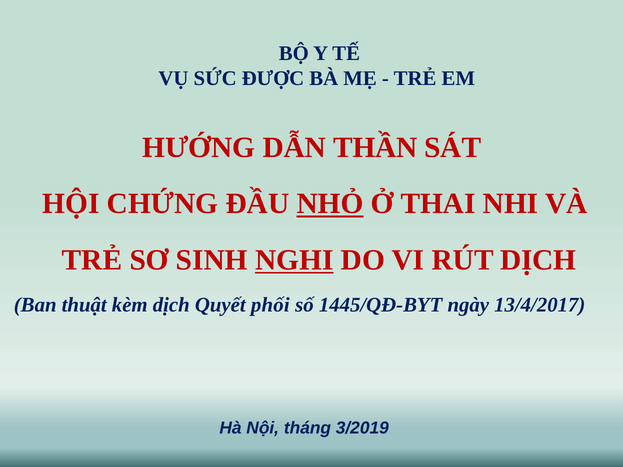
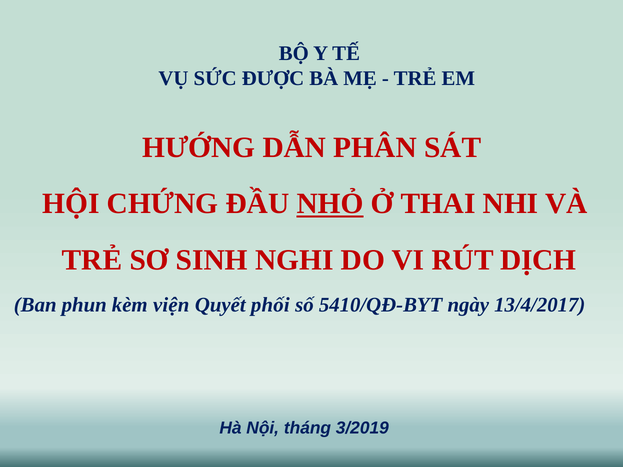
THẦN: THẦN -> PHÂN
NGHI underline: present -> none
thuật: thuật -> phun
kèm dịch: dịch -> viện
1445/QĐ-BYT: 1445/QĐ-BYT -> 5410/QĐ-BYT
